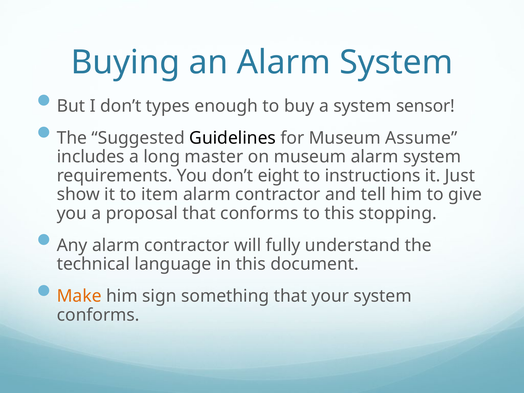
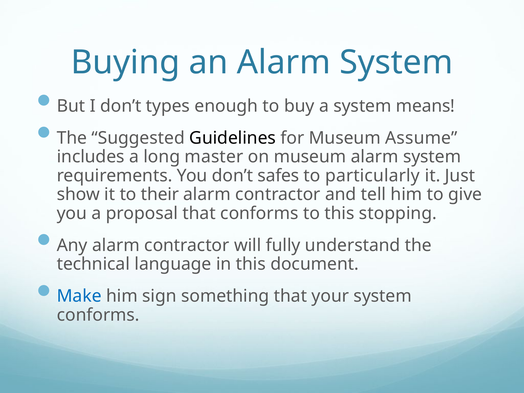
sensor: sensor -> means
eight: eight -> safes
instructions: instructions -> particularly
item: item -> their
Make colour: orange -> blue
